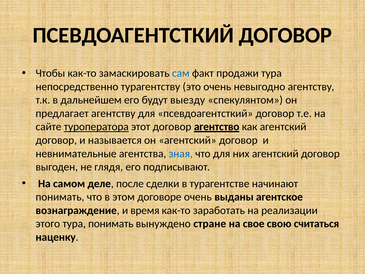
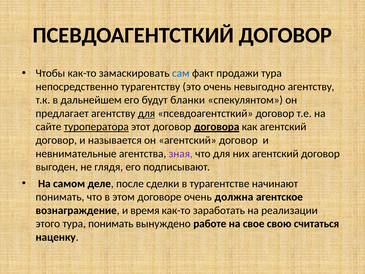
выезду: выезду -> бланки
для at (146, 113) underline: none -> present
агентство: агентство -> договора
зная colour: blue -> purple
выданы: выданы -> должна
стране: стране -> работе
